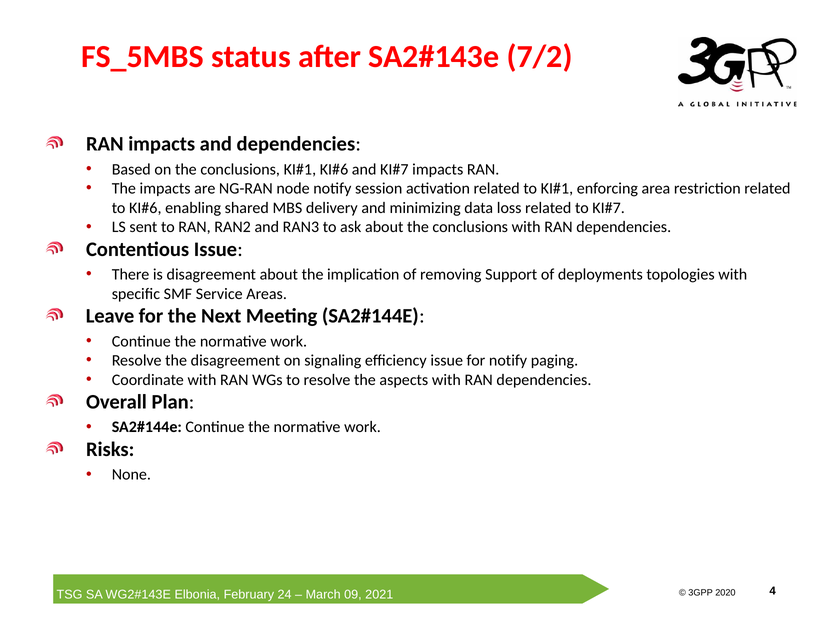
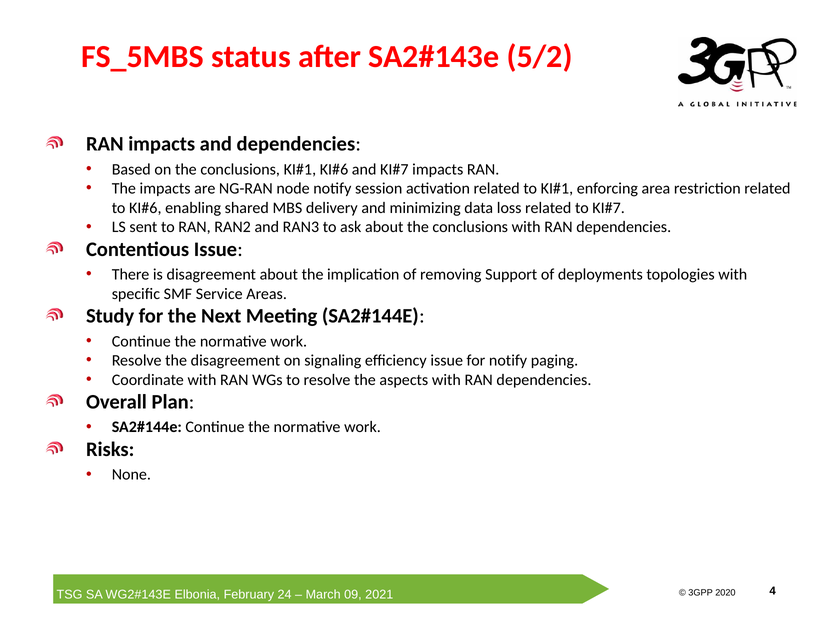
7/2: 7/2 -> 5/2
Leave: Leave -> Study
